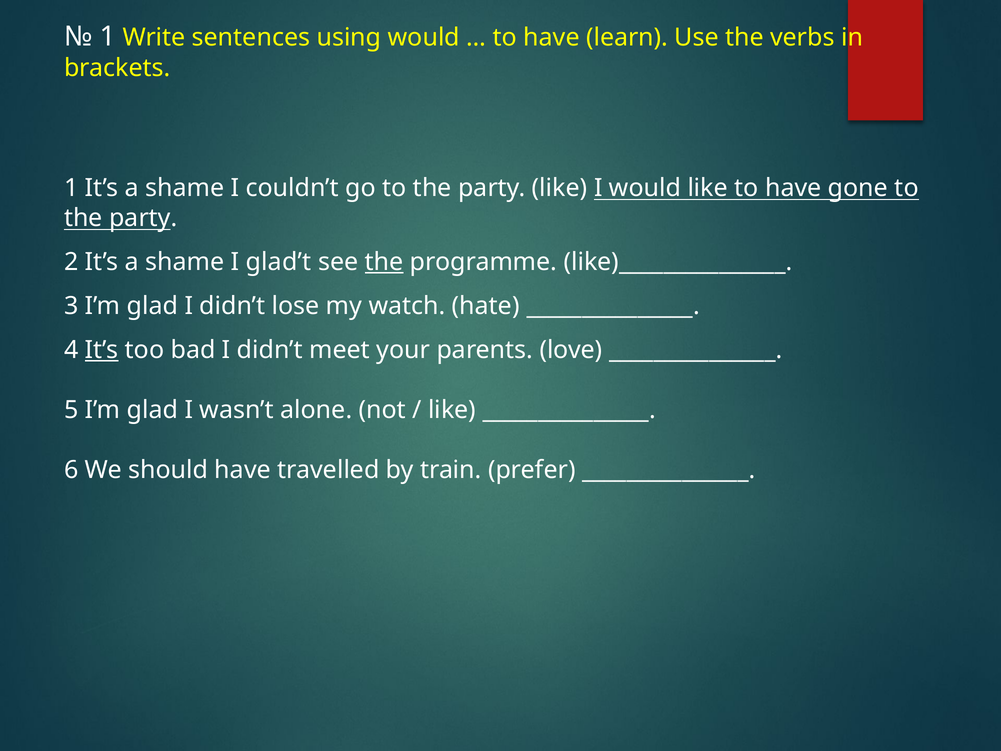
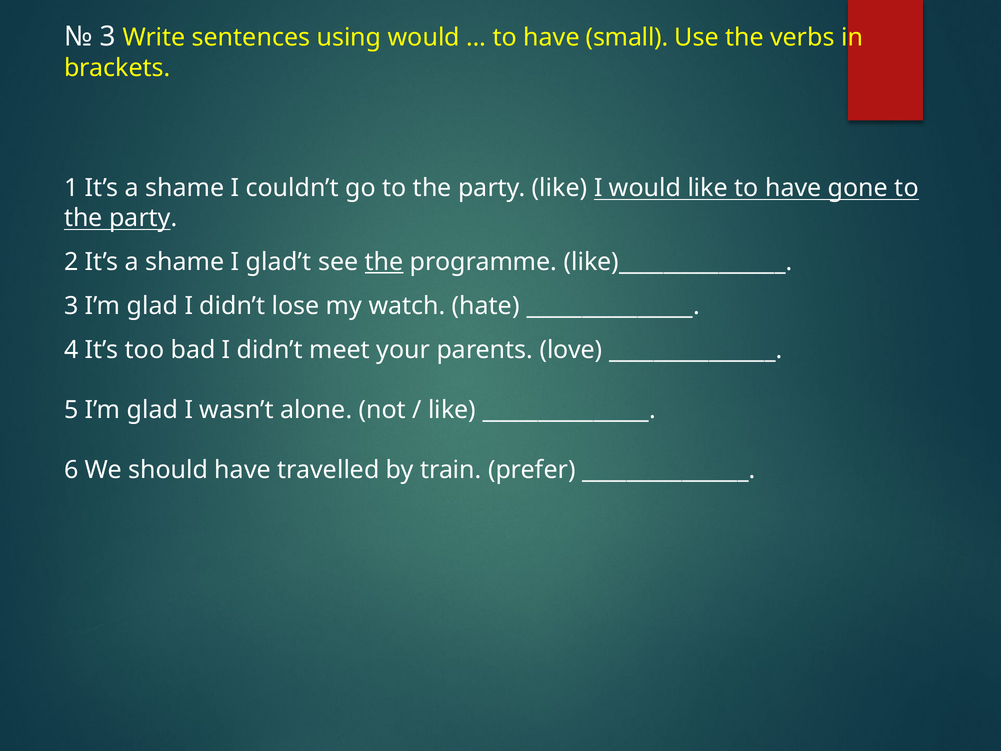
1 at (108, 36): 1 -> 3
learn: learn -> small
It’s at (102, 350) underline: present -> none
